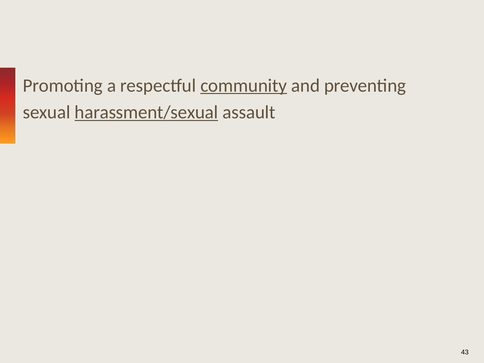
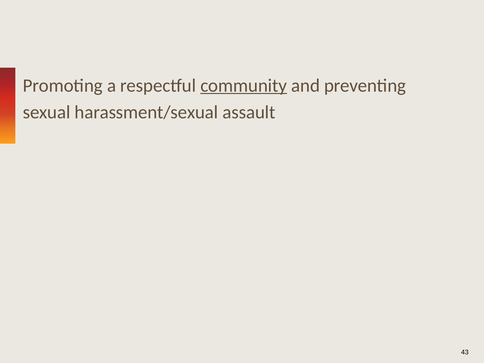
harassment/sexual underline: present -> none
